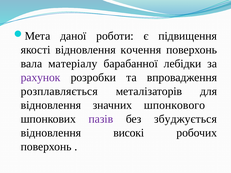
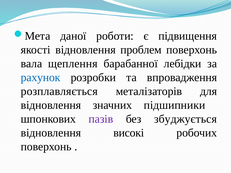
кочення: кочення -> проблем
матеріалу: матеріалу -> щеплення
рахунок colour: purple -> blue
шпонкового: шпонкового -> підшипники
